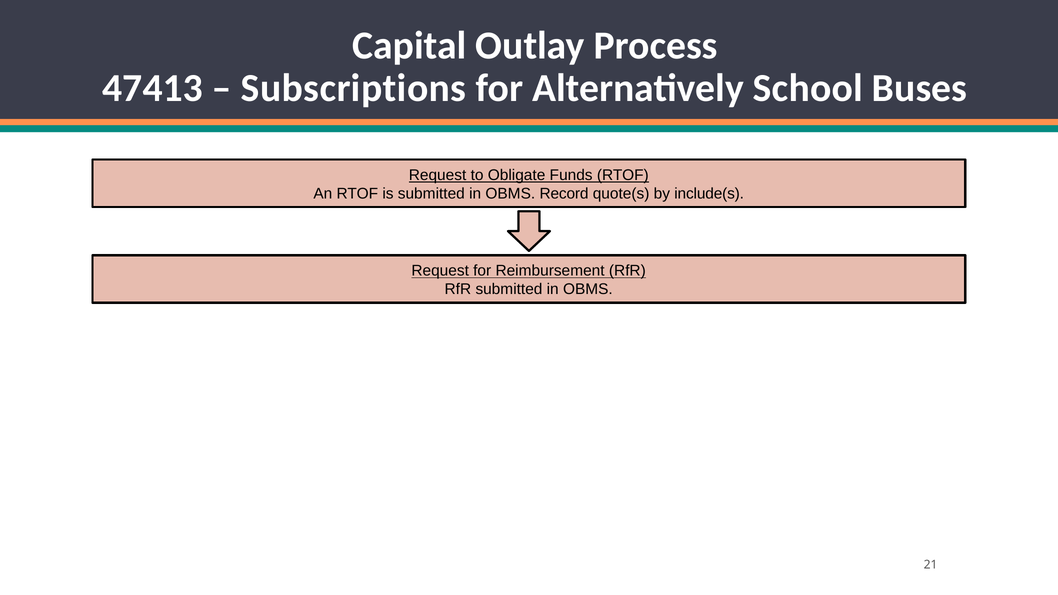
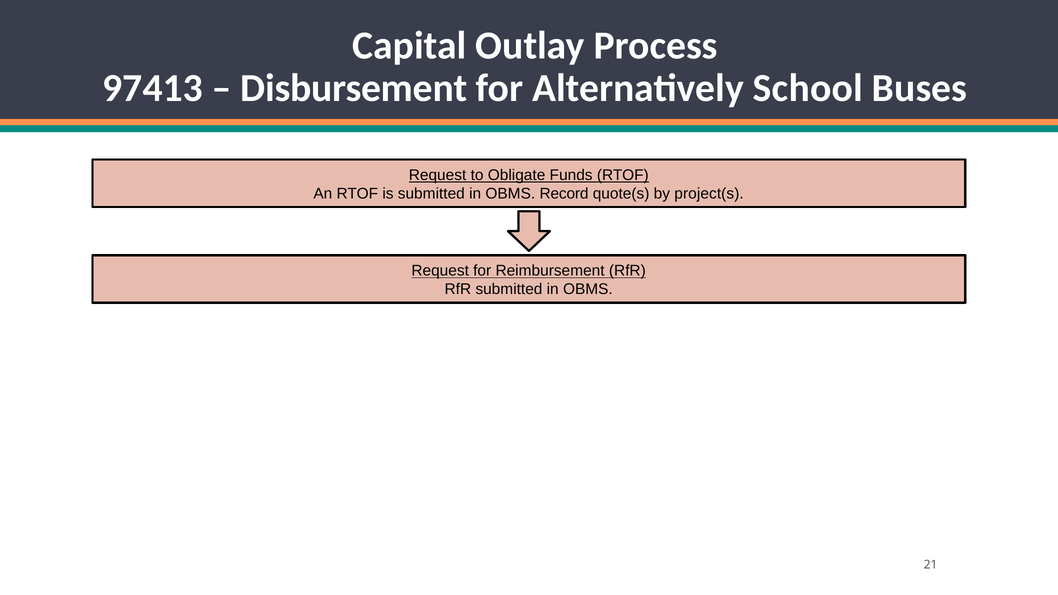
47413: 47413 -> 97413
Subscriptions: Subscriptions -> Disbursement
include(s: include(s -> project(s
